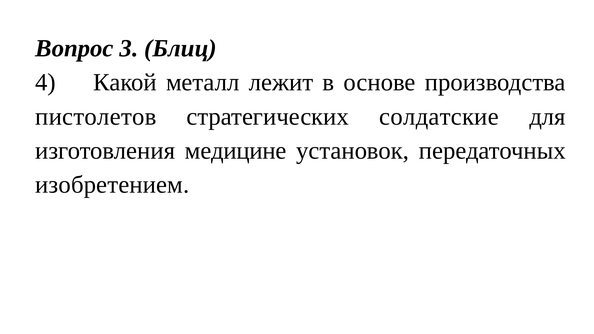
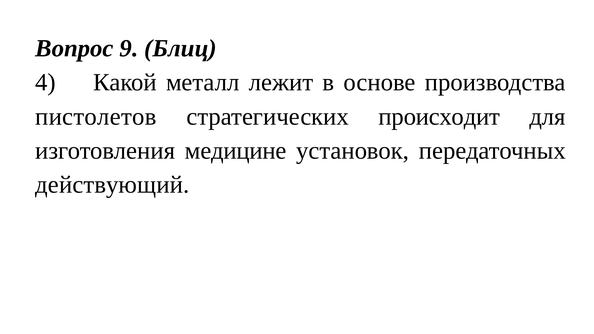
3: 3 -> 9
солдатские: солдатские -> происходит
изобретением: изобретением -> действующий
